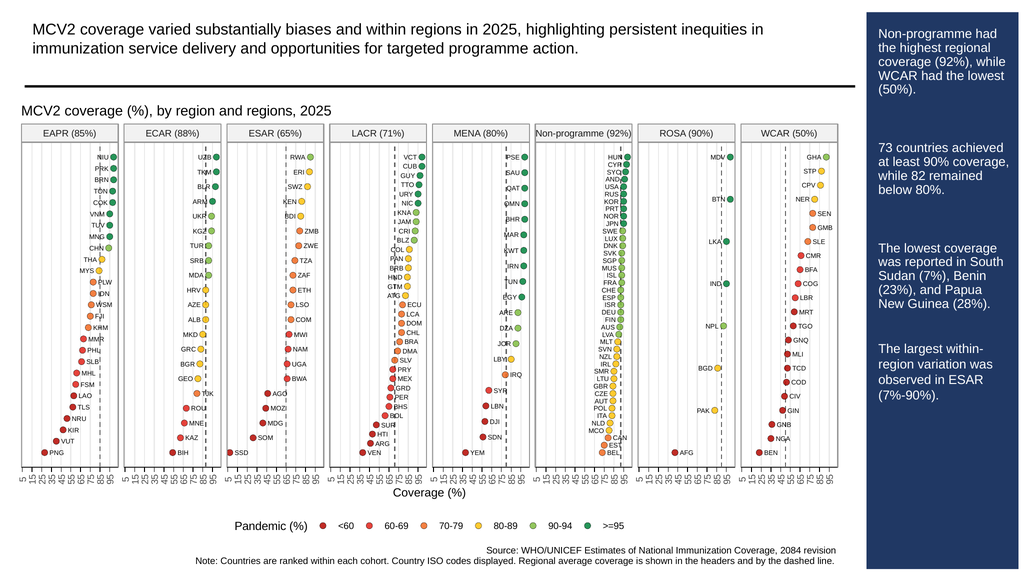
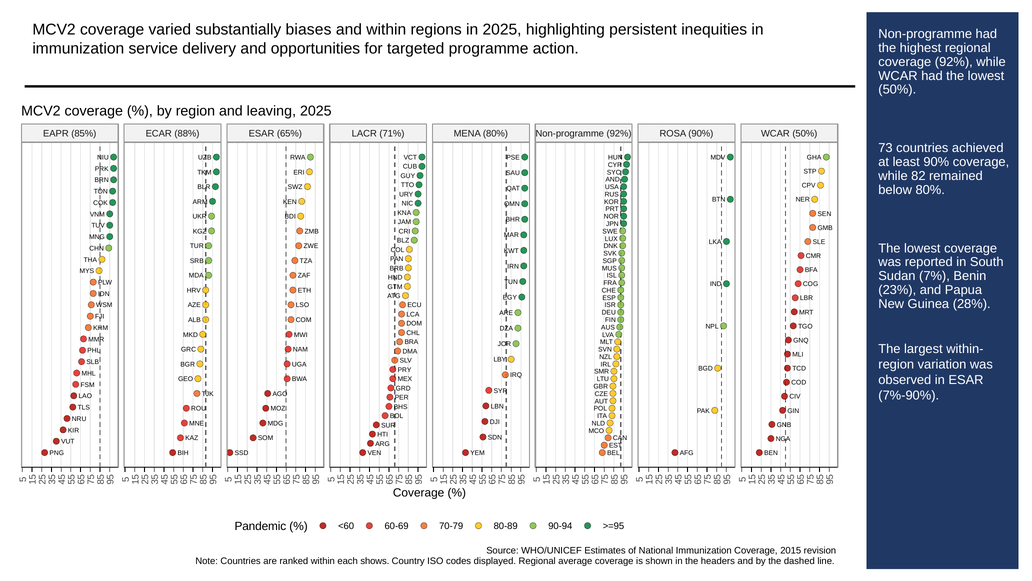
and regions: regions -> leaving
2084: 2084 -> 2015
cohort: cohort -> shows
